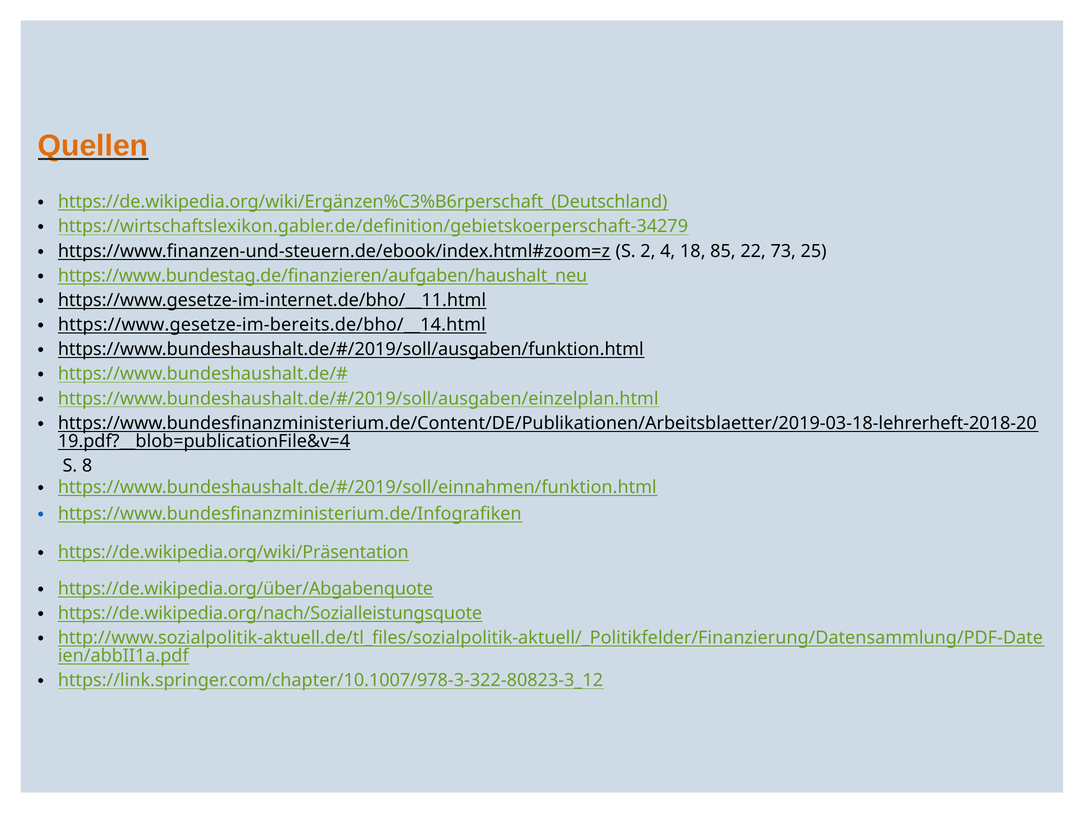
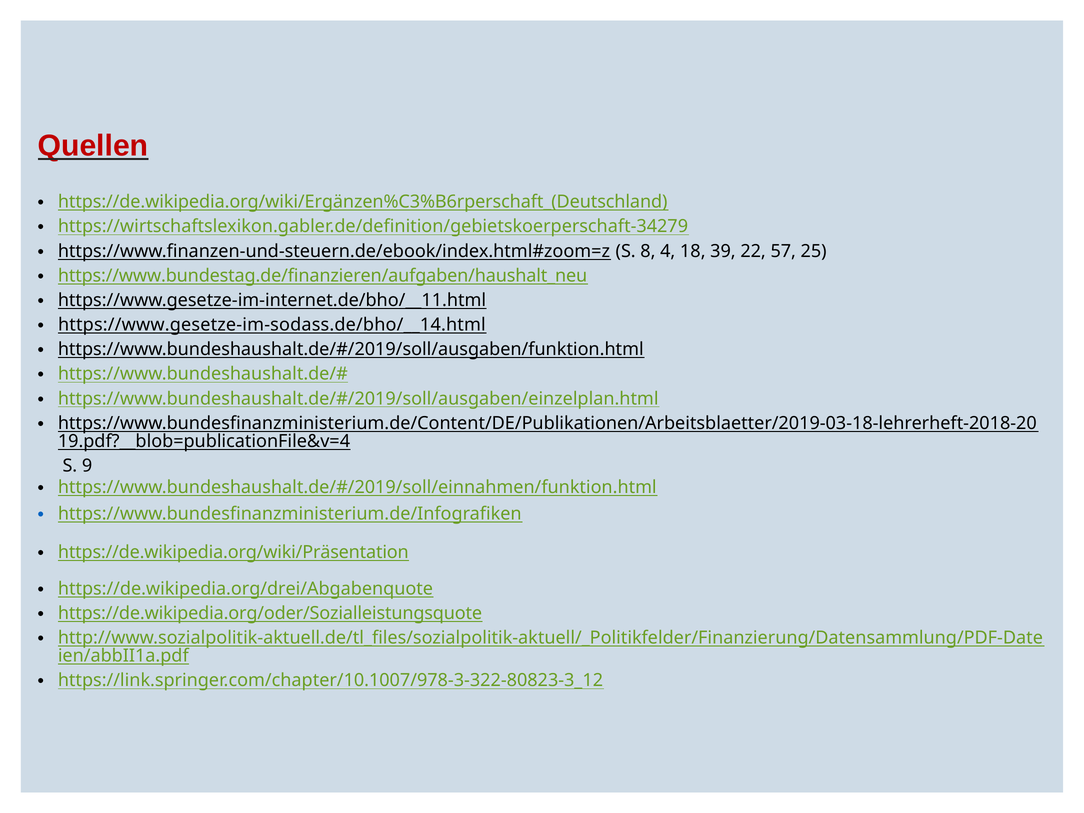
Quellen colour: orange -> red
2: 2 -> 8
85: 85 -> 39
73: 73 -> 57
https://www.gesetze-im-bereits.de/bho/__14.html: https://www.gesetze-im-bereits.de/bho/__14.html -> https://www.gesetze-im-sodass.de/bho/__14.html
8: 8 -> 9
https://de.wikipedia.org/über/Abgabenquote: https://de.wikipedia.org/über/Abgabenquote -> https://de.wikipedia.org/drei/Abgabenquote
https://de.wikipedia.org/nach/Sozialleistungsquote: https://de.wikipedia.org/nach/Sozialleistungsquote -> https://de.wikipedia.org/oder/Sozialleistungsquote
